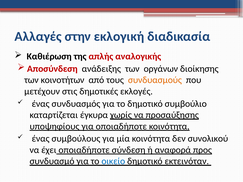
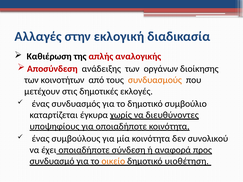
προσαύξησης: προσαύξησης -> διευθύνοντες
οικείο colour: blue -> orange
εκτεινόταν: εκτεινόταν -> υιοθέτηση
